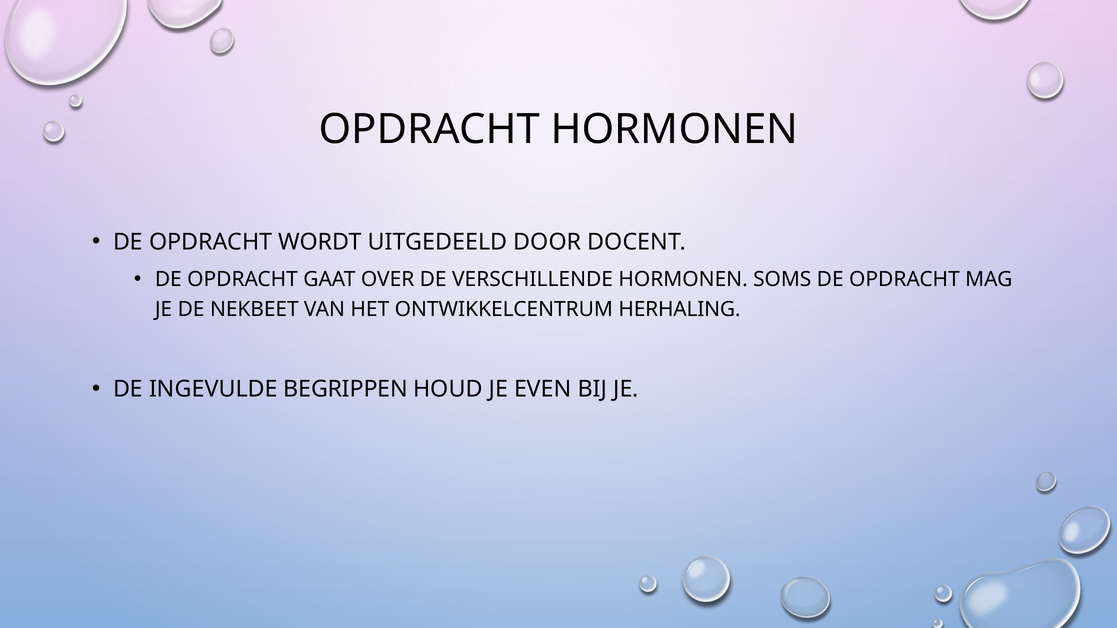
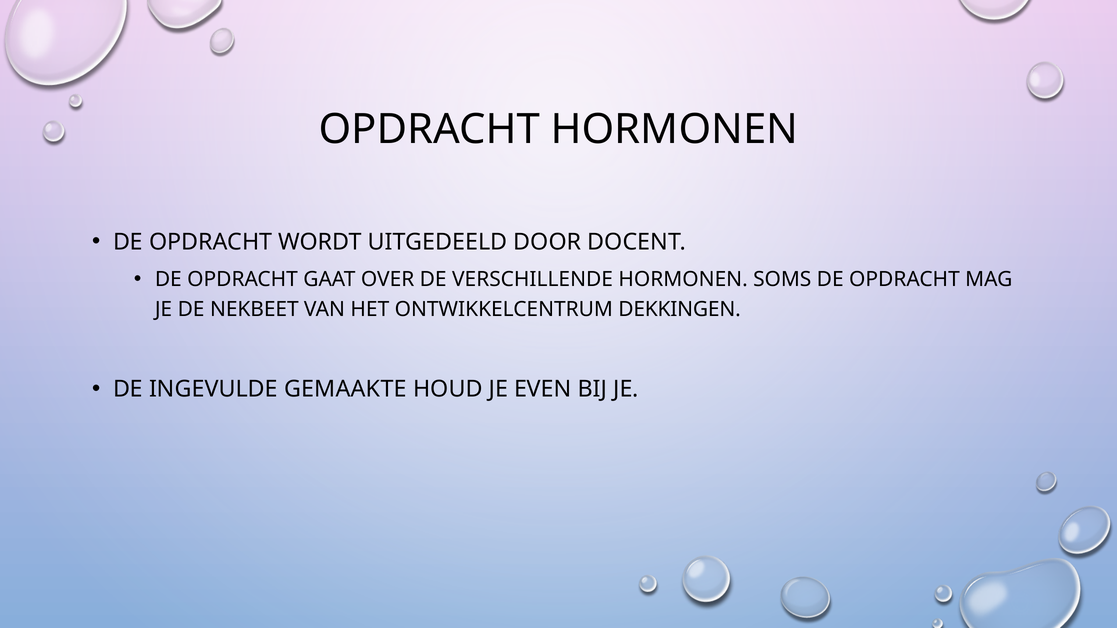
HERHALING: HERHALING -> DEKKINGEN
BEGRIPPEN: BEGRIPPEN -> GEMAAKTE
